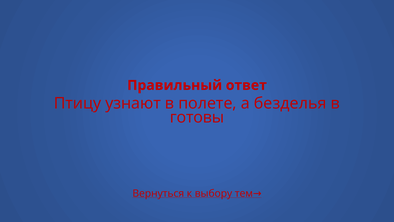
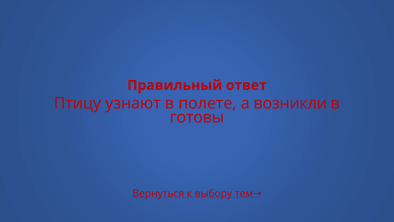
безделья: безделья -> возникли
